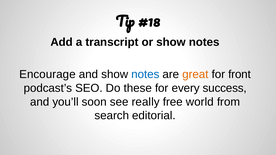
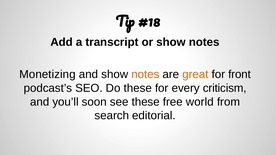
Encourage: Encourage -> Monetizing
notes at (145, 74) colour: blue -> orange
success: success -> criticism
see really: really -> these
